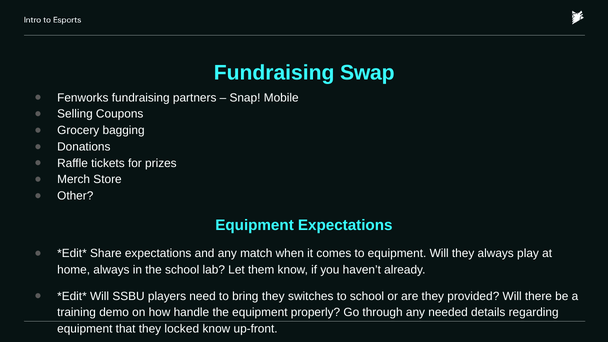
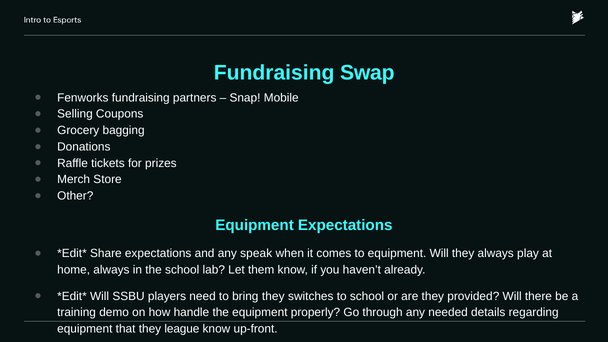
match: match -> speak
locked: locked -> league
